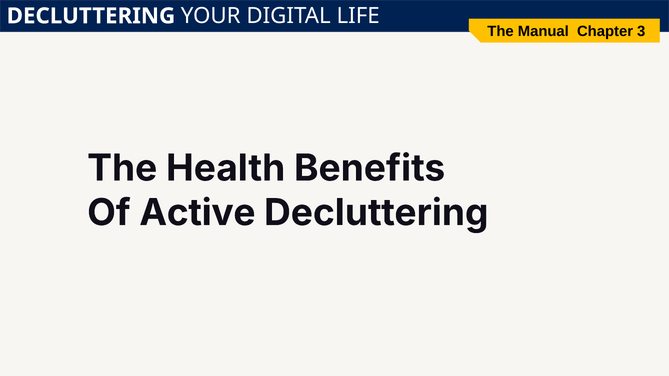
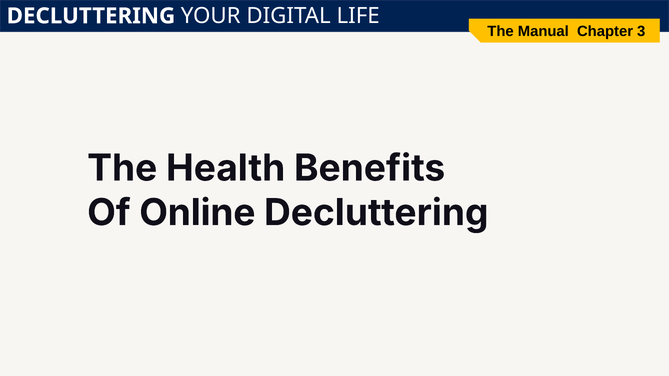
Active: Active -> Online
